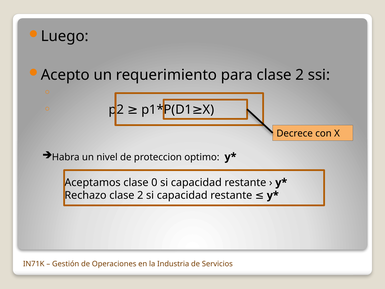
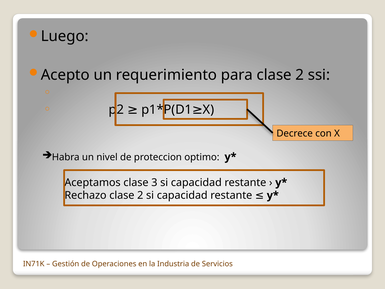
0: 0 -> 3
